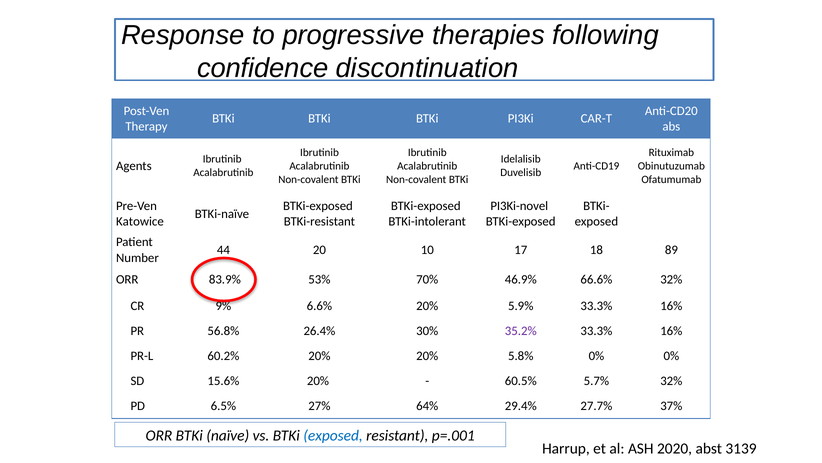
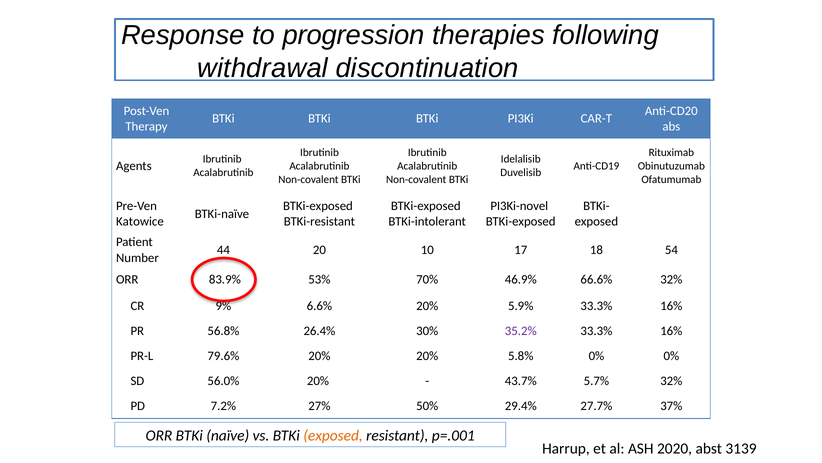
progressive: progressive -> progression
confidence: confidence -> withdrawal
89: 89 -> 54
60.2%: 60.2% -> 79.6%
15.6%: 15.6% -> 56.0%
60.5%: 60.5% -> 43.7%
6.5%: 6.5% -> 7.2%
64%: 64% -> 50%
exposed at (333, 435) colour: blue -> orange
